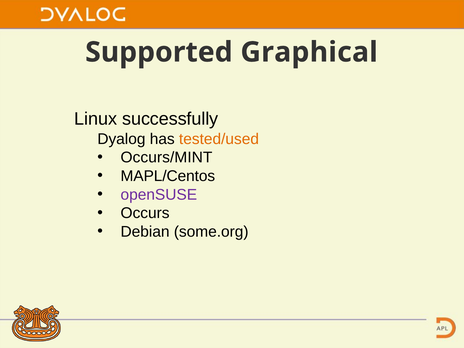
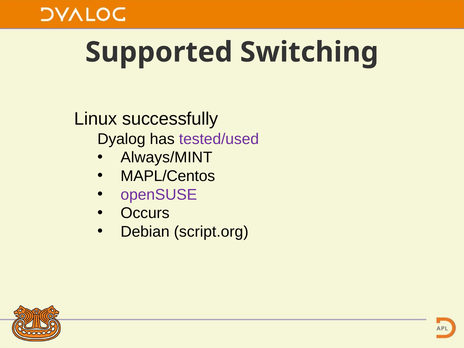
Graphical: Graphical -> Switching
tested/used colour: orange -> purple
Occurs/MINT: Occurs/MINT -> Always/MINT
some.org: some.org -> script.org
